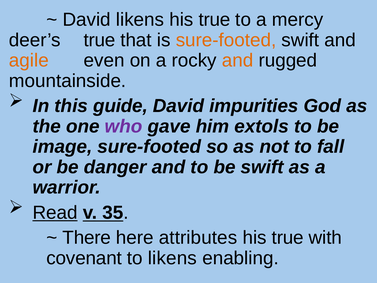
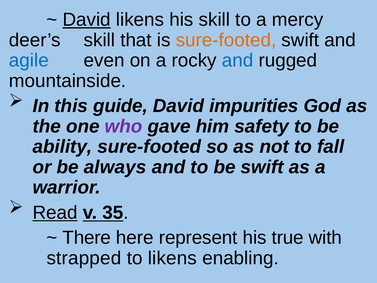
David at (87, 20) underline: none -> present
likens his true: true -> skill
deer’s true: true -> skill
agile colour: orange -> blue
and at (238, 60) colour: orange -> blue
extols: extols -> safety
image: image -> ability
danger: danger -> always
attributes: attributes -> represent
covenant: covenant -> strapped
